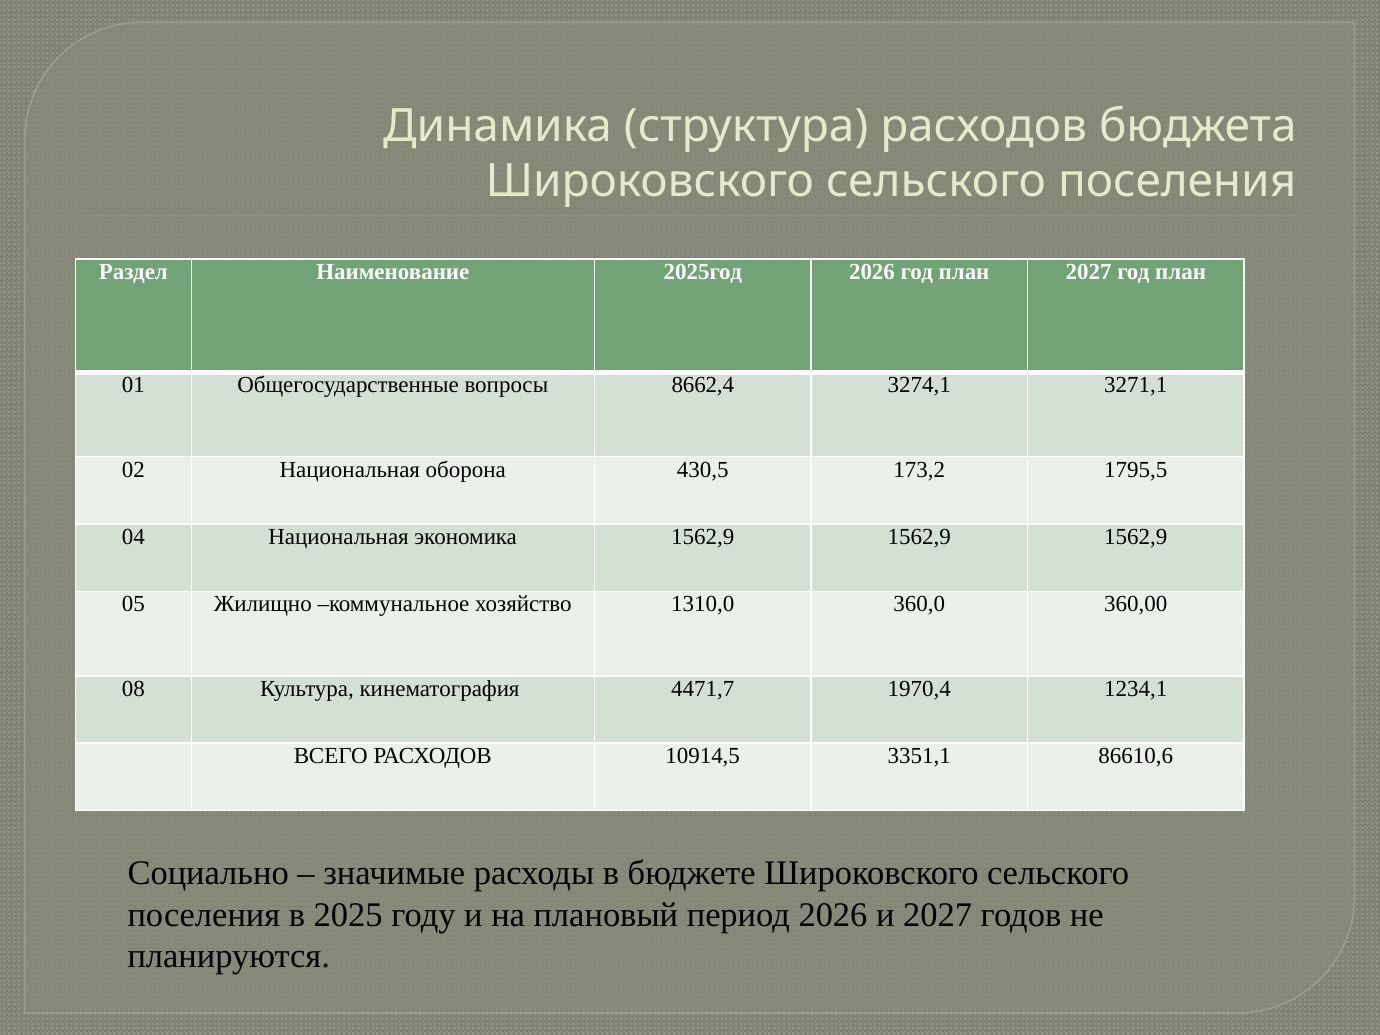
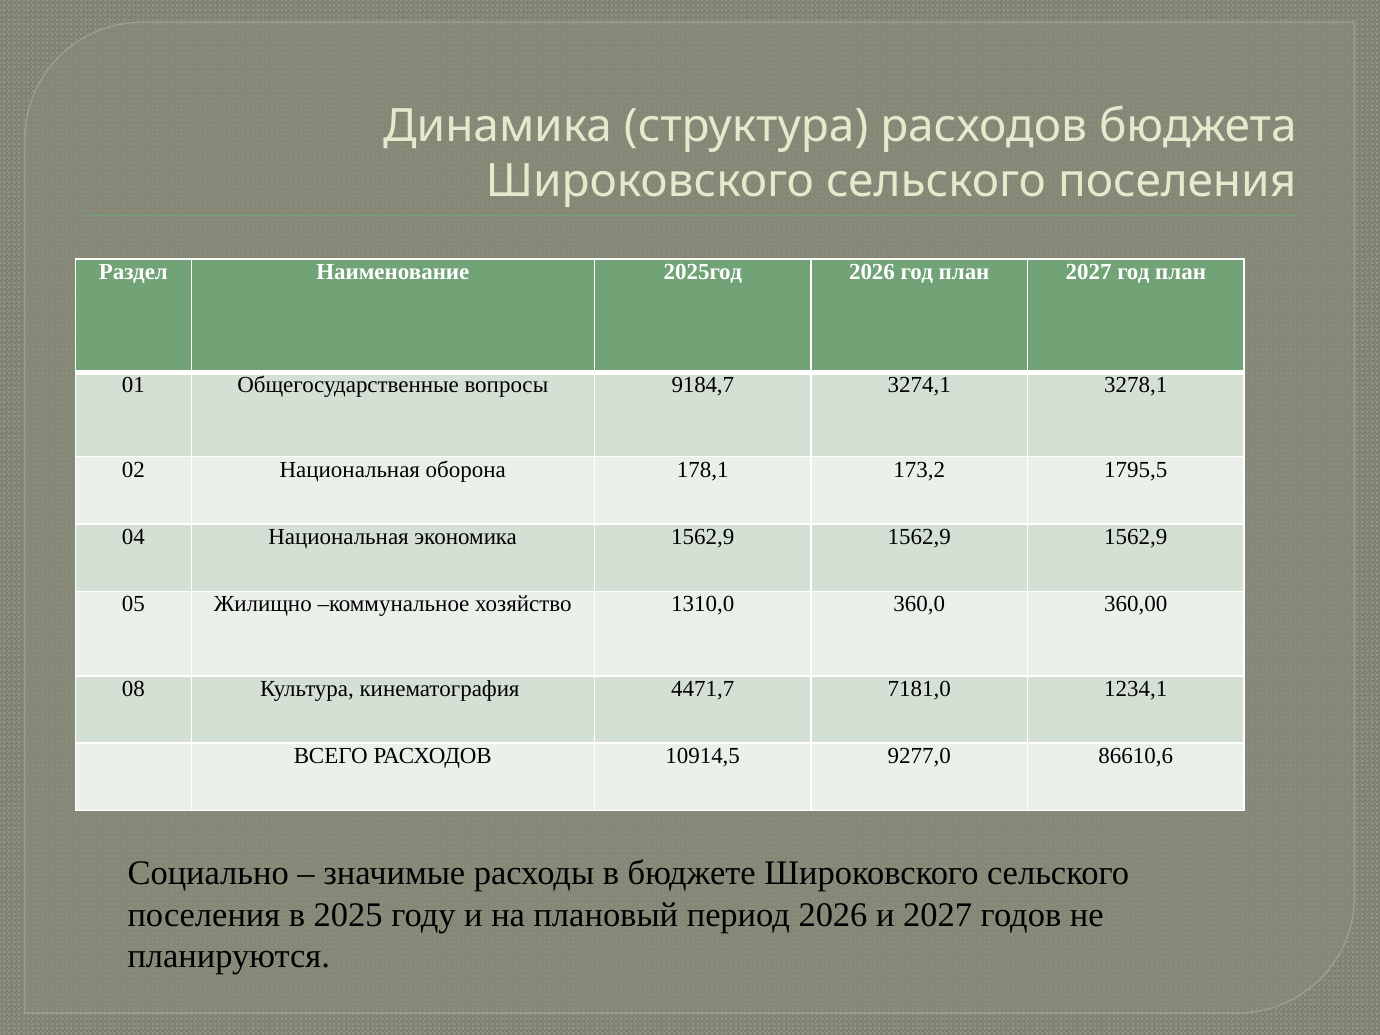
8662,4: 8662,4 -> 9184,7
3271,1: 3271,1 -> 3278,1
430,5: 430,5 -> 178,1
1970,4: 1970,4 -> 7181,0
3351,1: 3351,1 -> 9277,0
